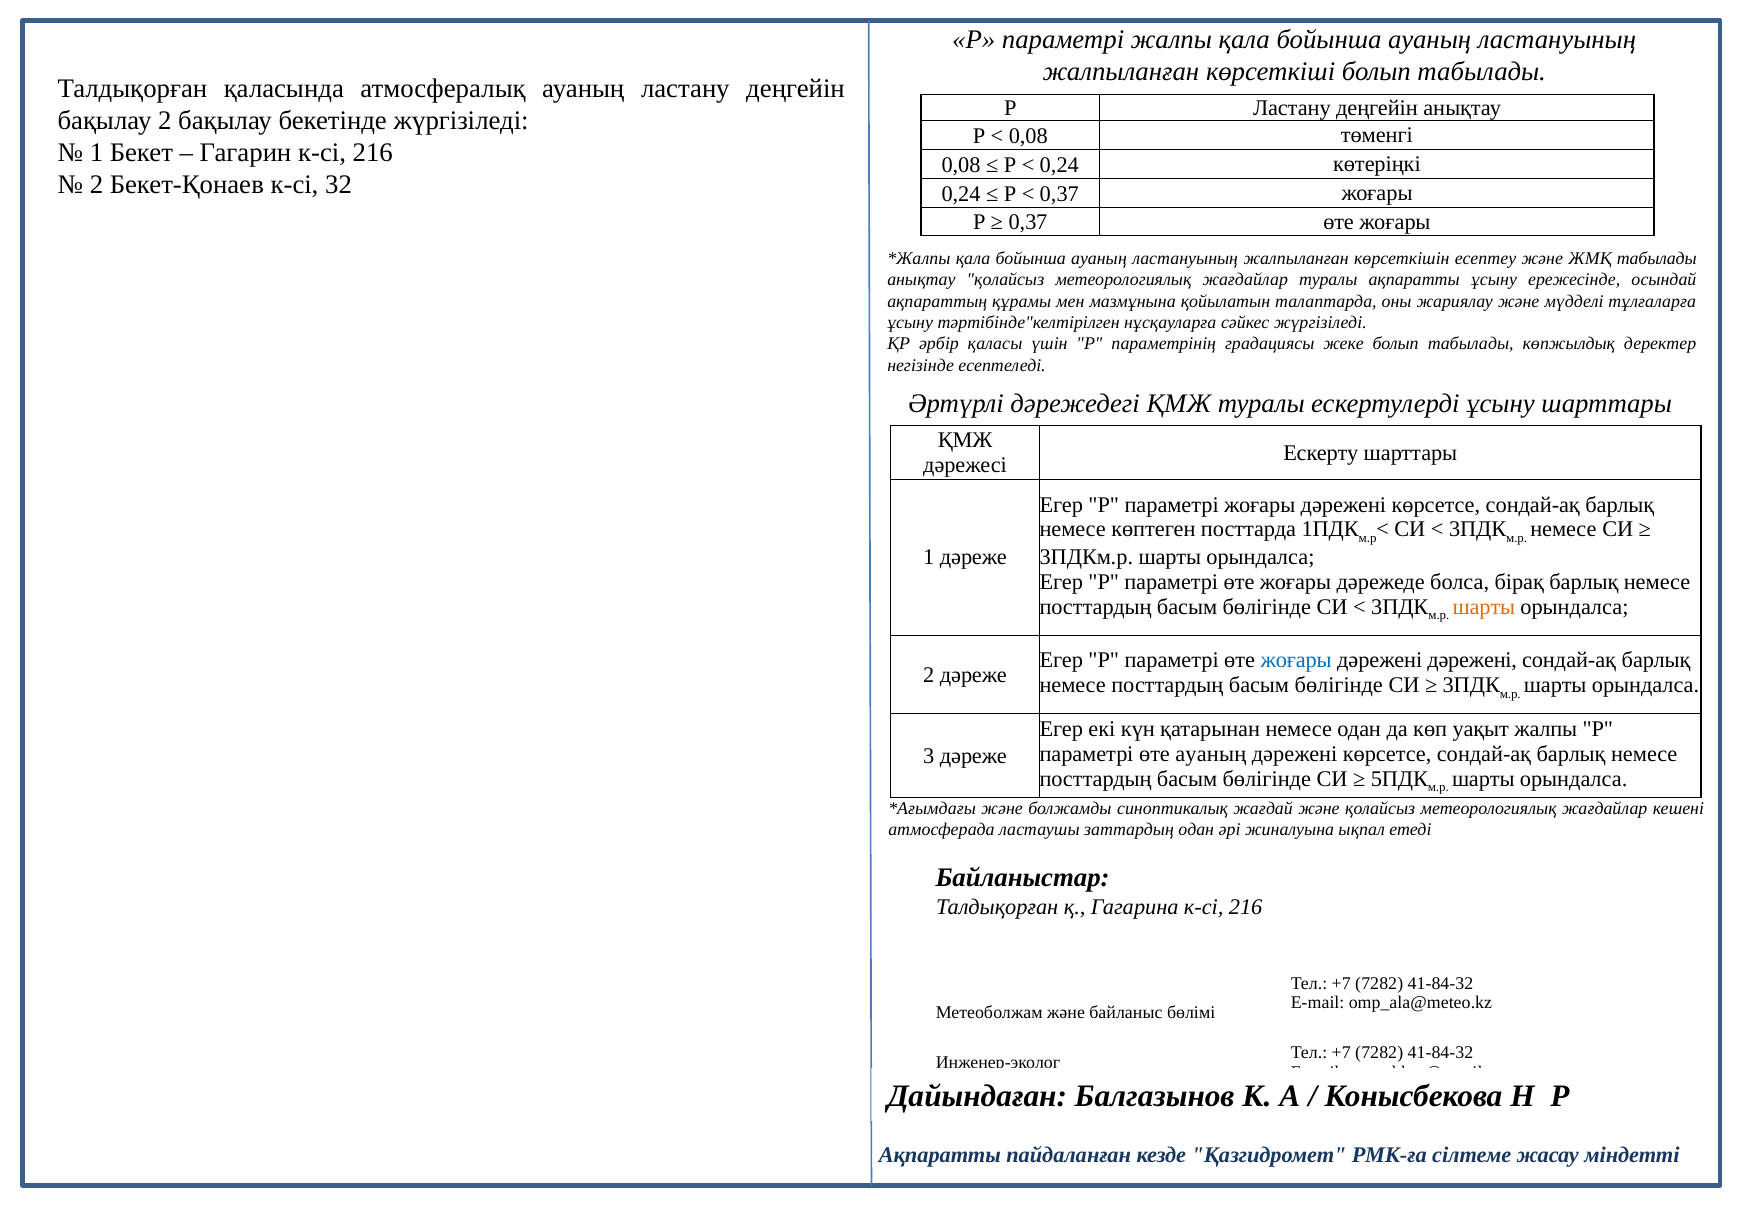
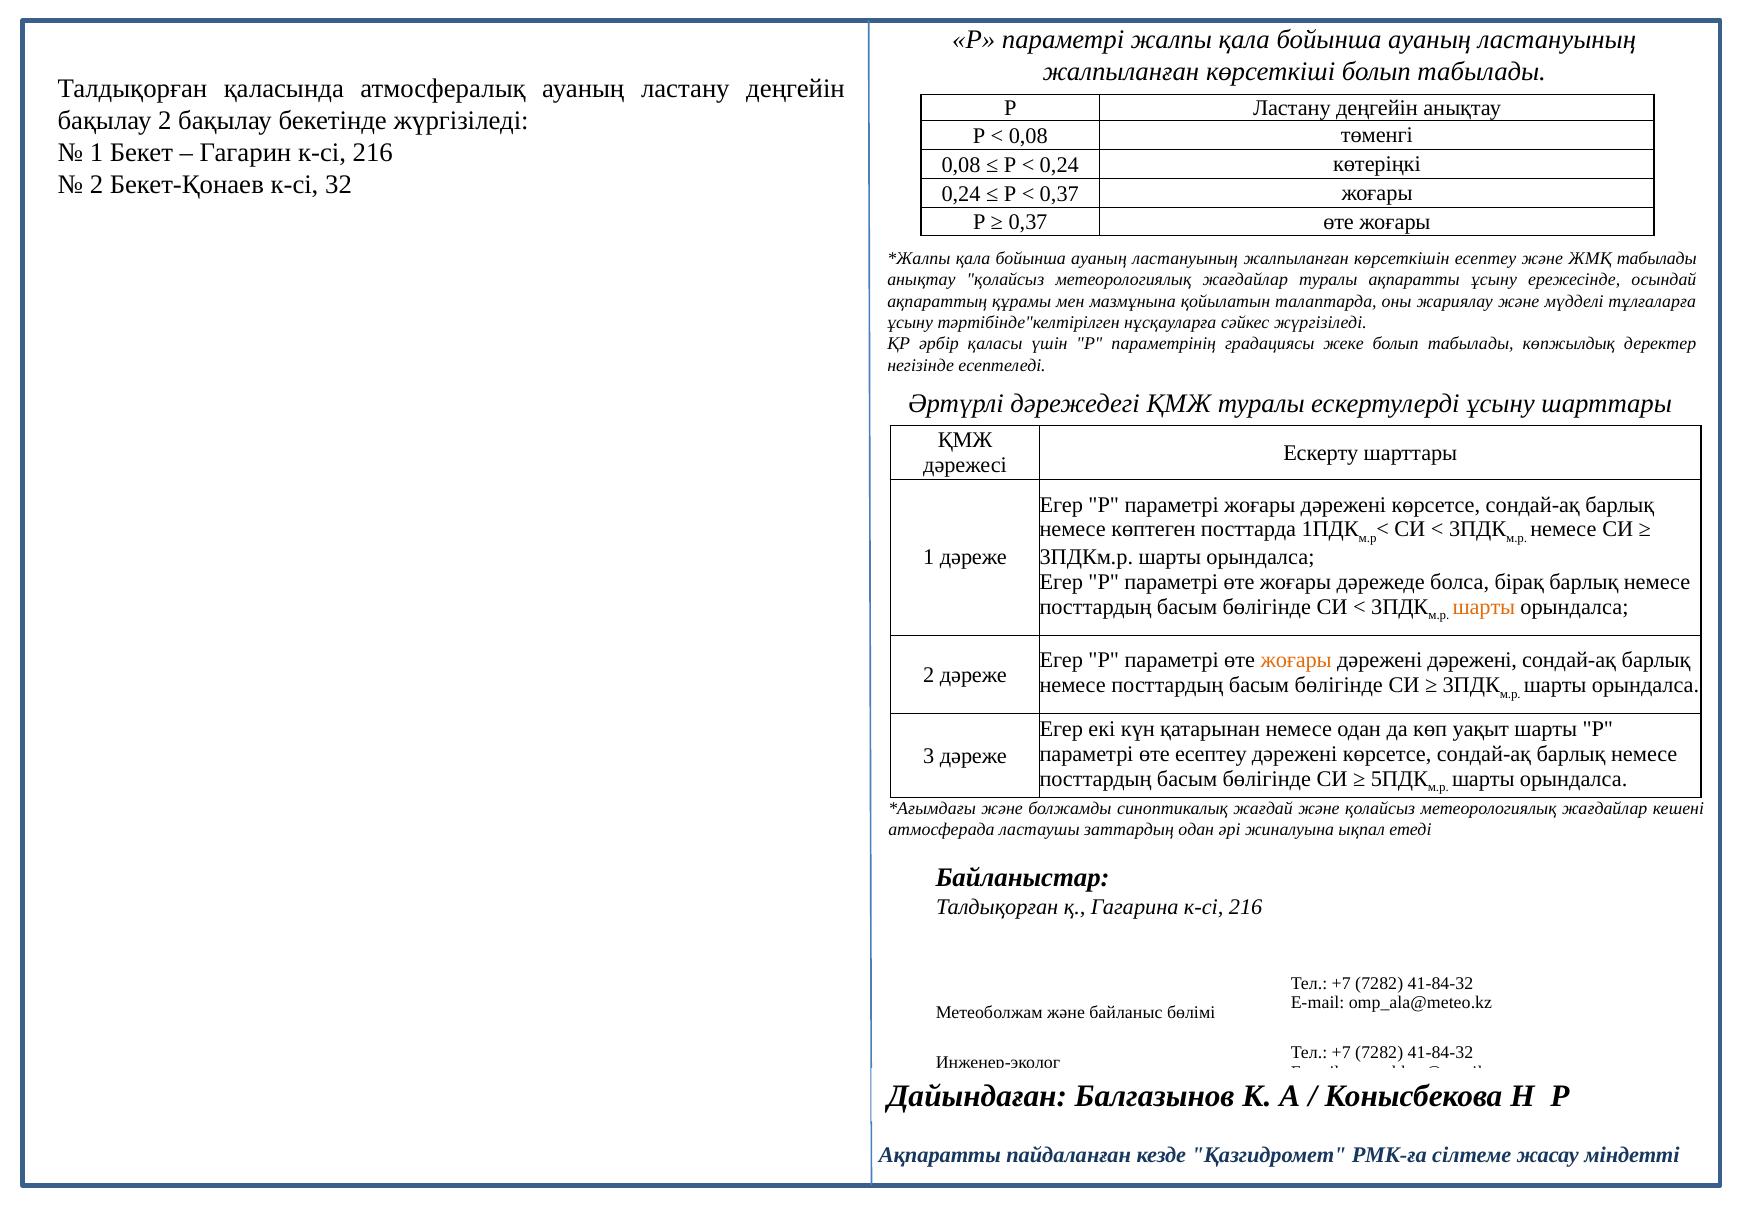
жоғары at (1296, 661) colour: blue -> orange
уақыт жалпы: жалпы -> шарты
өте ауаның: ауаның -> есептеу
